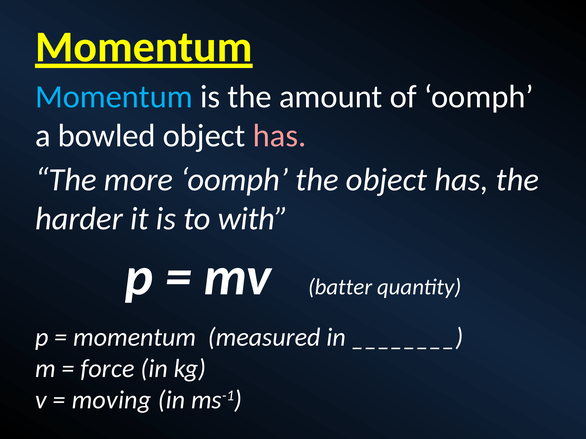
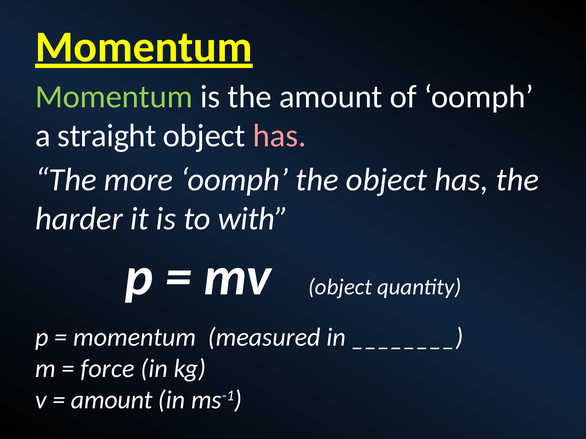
Momentum at (114, 97) colour: light blue -> light green
bowled: bowled -> straight
mv batter: batter -> object
moving at (111, 400): moving -> amount
